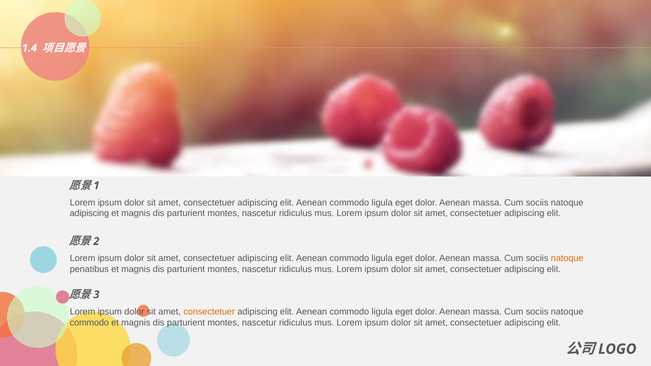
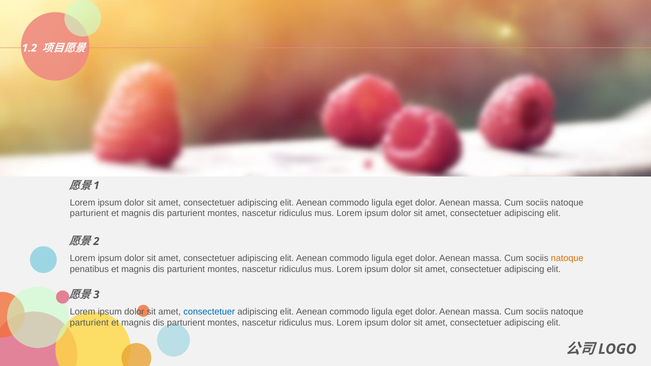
1.4: 1.4 -> 1.2
adipiscing at (89, 214): adipiscing -> parturient
consectetuer at (209, 312) colour: orange -> blue
commodo at (89, 323): commodo -> parturient
